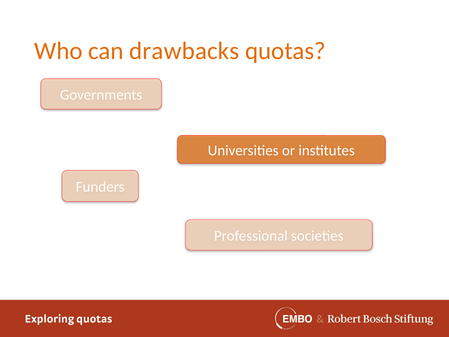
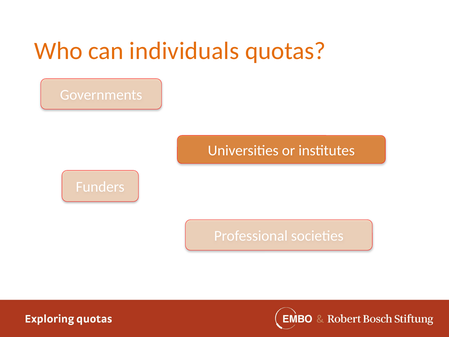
drawbacks: drawbacks -> individuals
